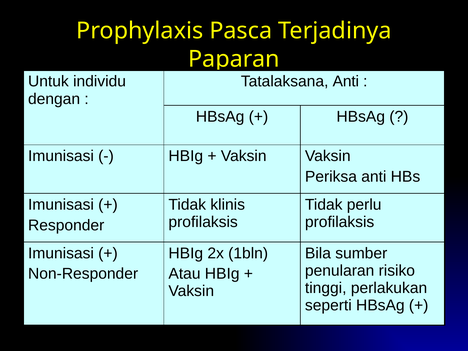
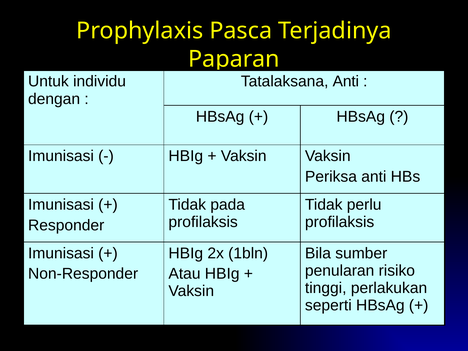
klinis: klinis -> pada
